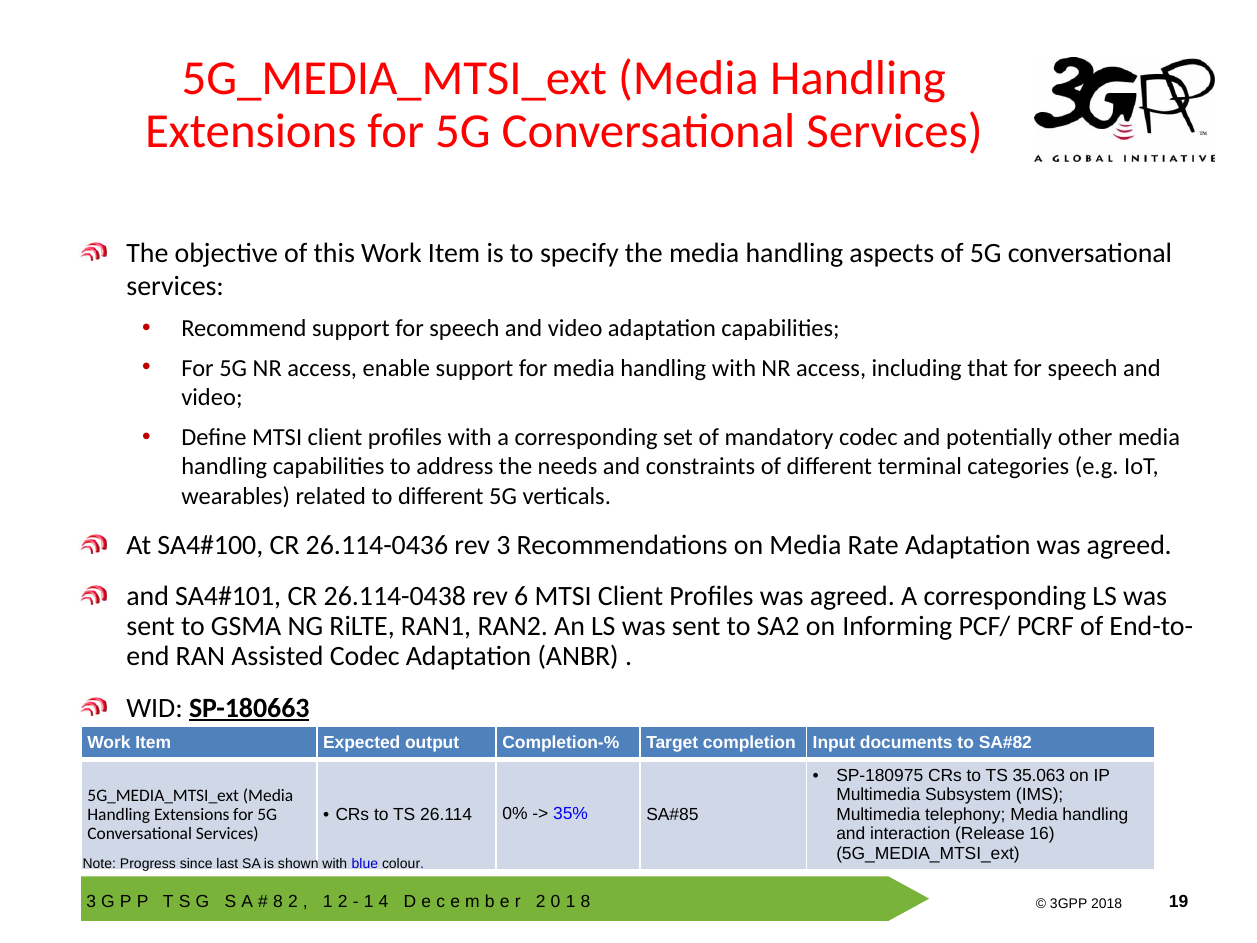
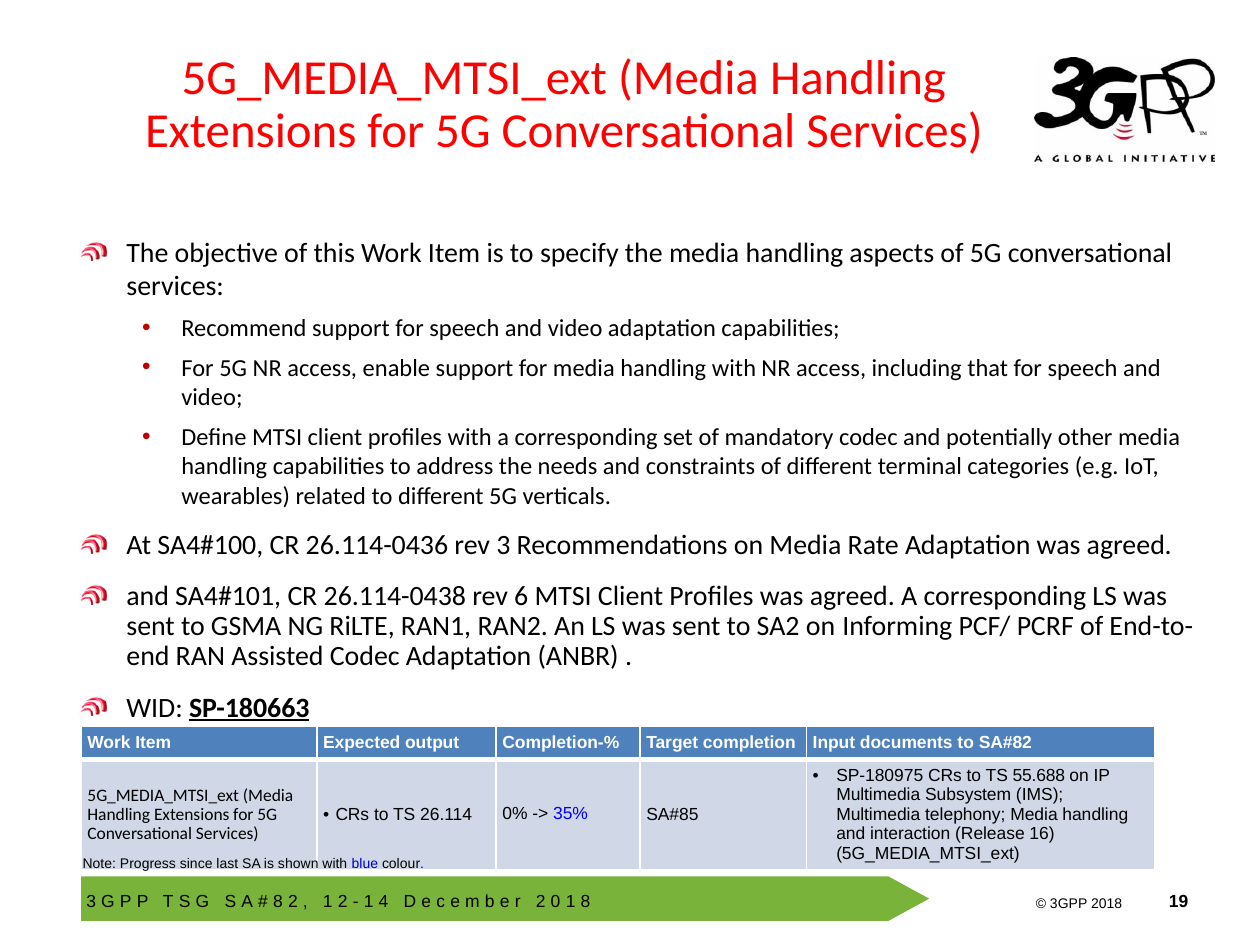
35.063: 35.063 -> 55.688
